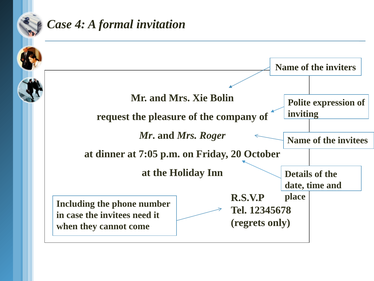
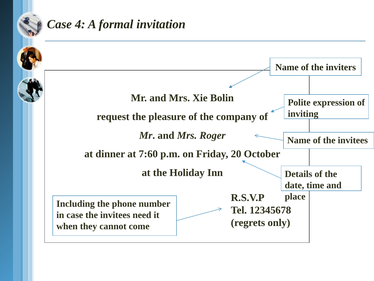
7:05: 7:05 -> 7:60
